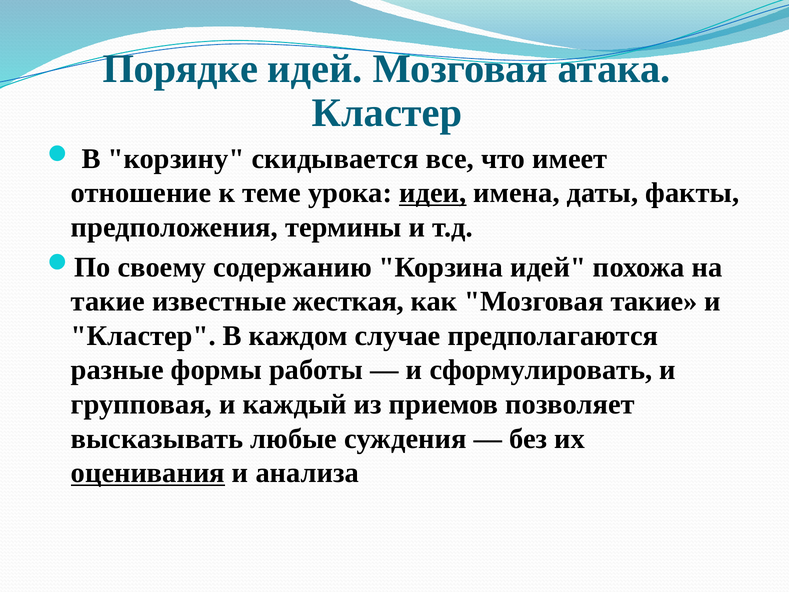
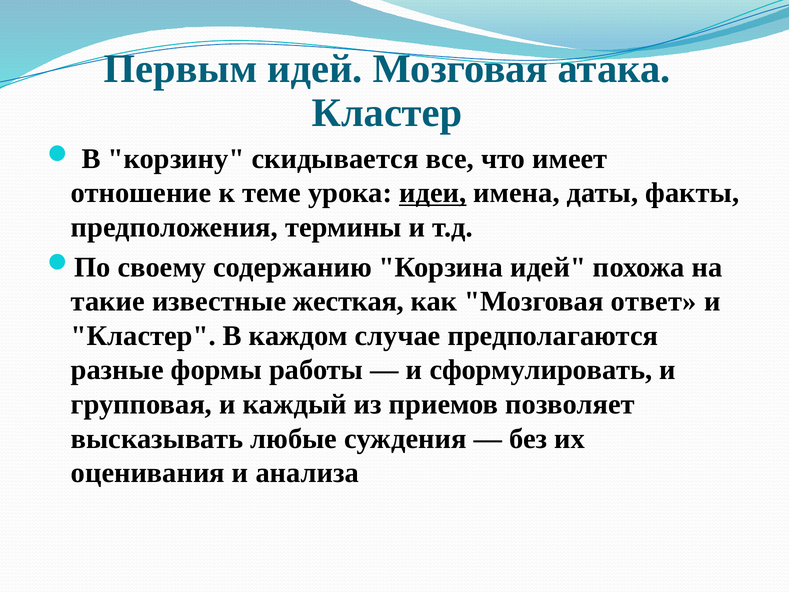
Порядке: Порядке -> Первым
Мозговая такие: такие -> ответ
оценивания underline: present -> none
